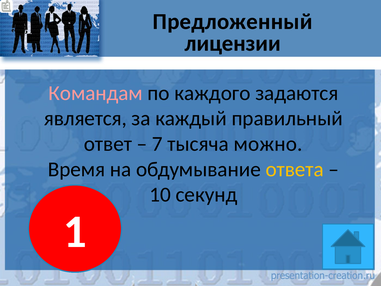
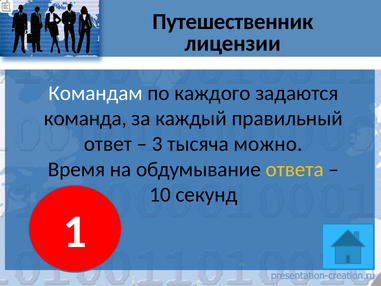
Предложенный: Предложенный -> Путешественник
Командам colour: pink -> white
является: является -> команда
7: 7 -> 3
